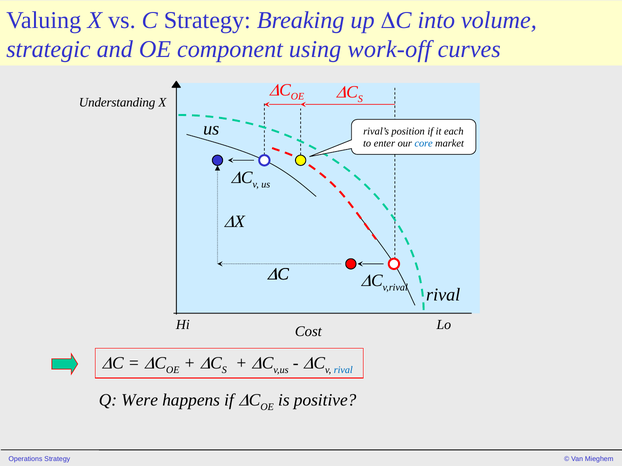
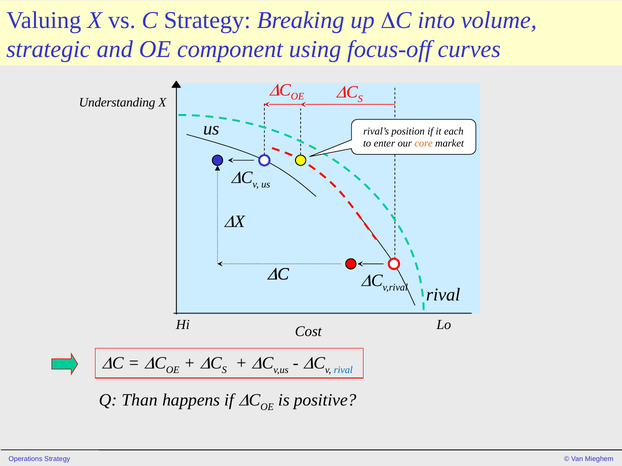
work-off: work-off -> focus-off
core colour: blue -> orange
Were: Were -> Than
